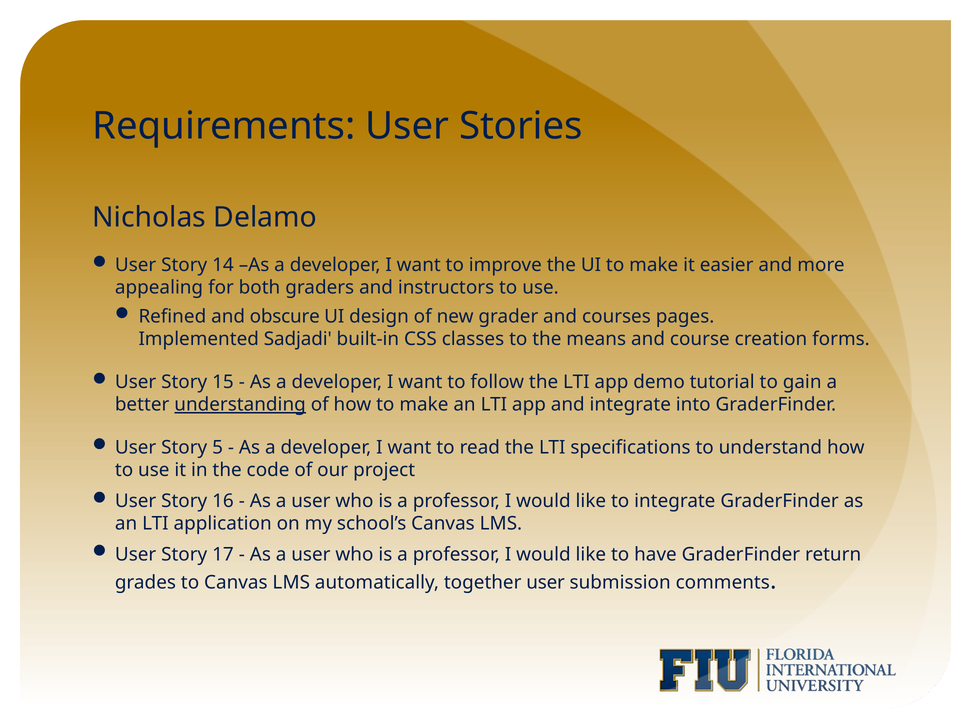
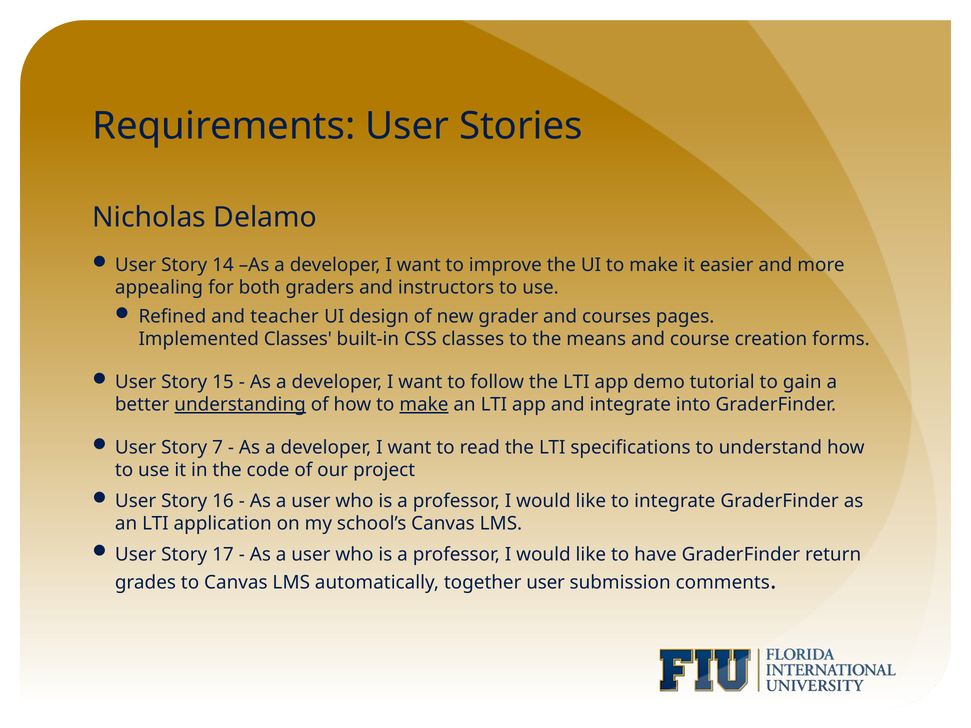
obscure: obscure -> teacher
Implemented Sadjadi: Sadjadi -> Classes
make at (424, 405) underline: none -> present
5: 5 -> 7
